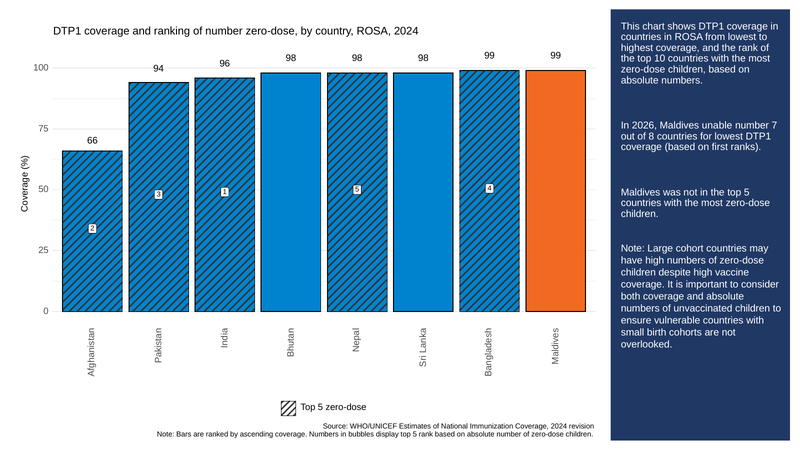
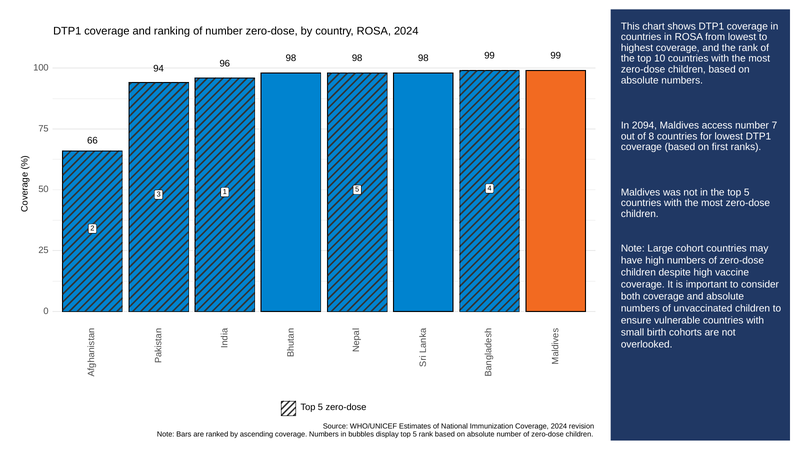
2026: 2026 -> 2094
unable: unable -> access
